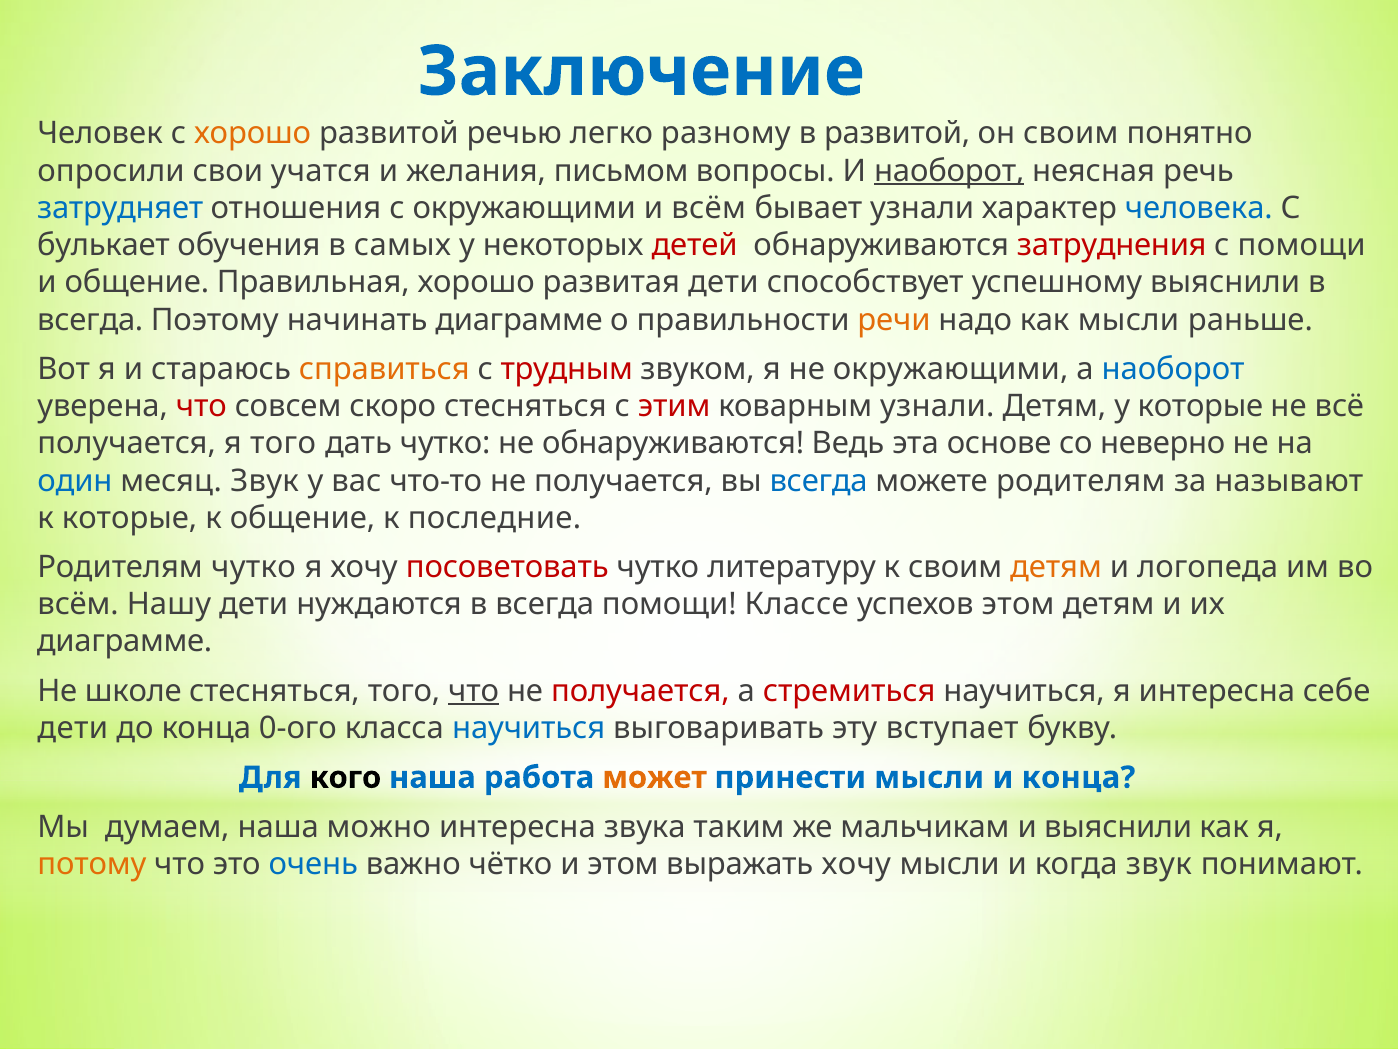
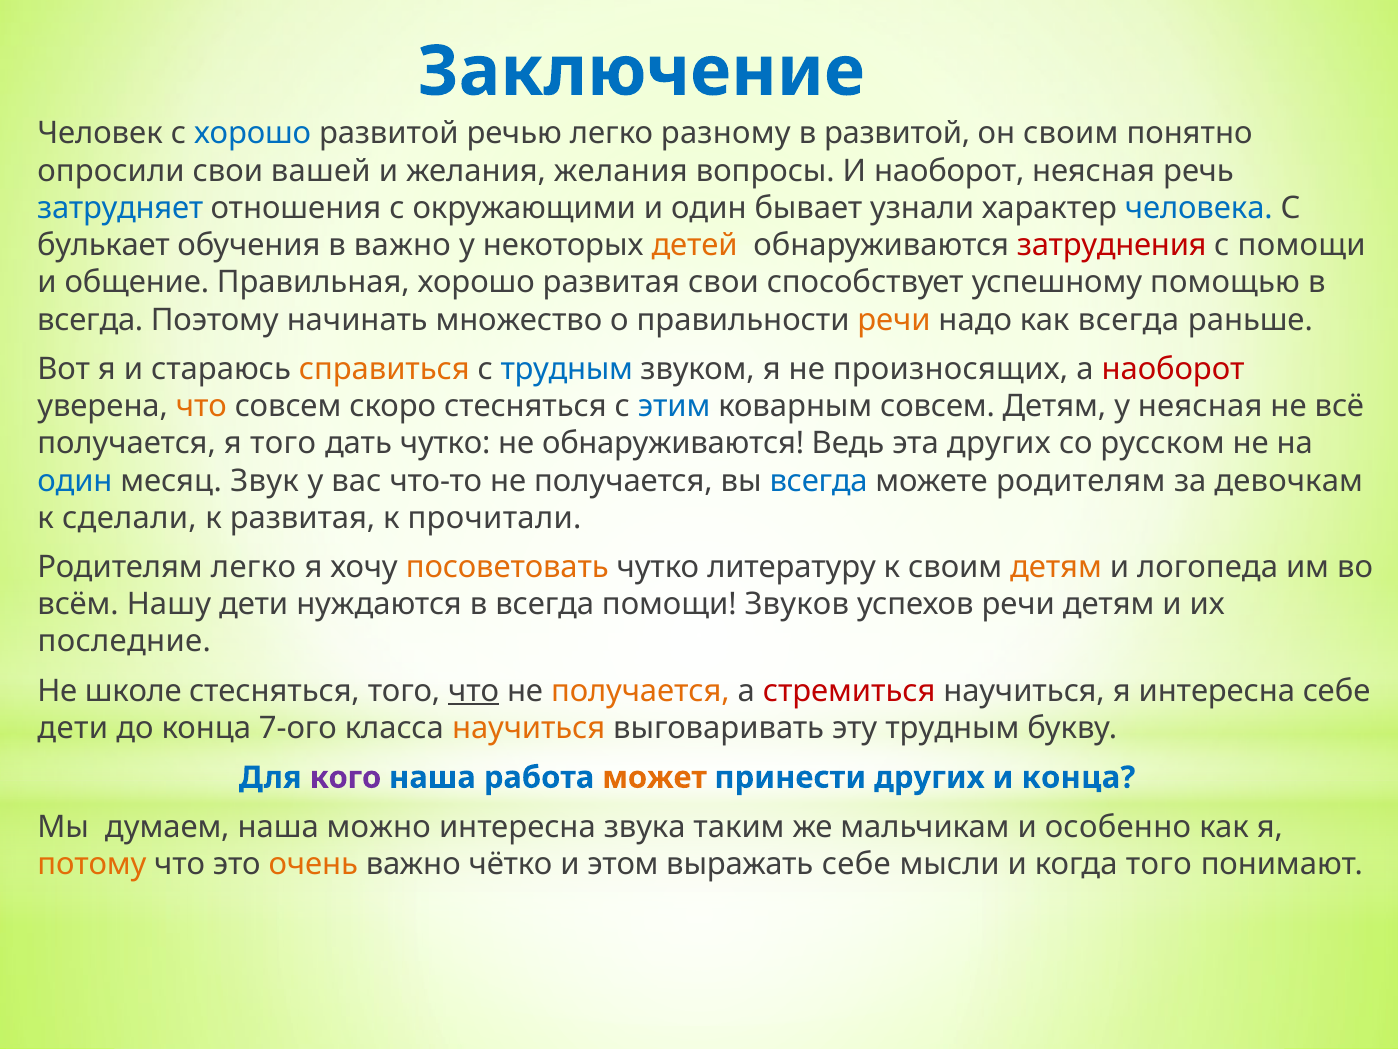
хорошо at (253, 134) colour: orange -> blue
учатся: учатся -> вашей
желания письмом: письмом -> желания
наоборот at (949, 171) underline: present -> none
и всём: всём -> один
в самых: самых -> важно
детей colour: red -> orange
развитая дети: дети -> свои
успешному выяснили: выяснили -> помощью
начинать диаграмме: диаграмме -> множество
как мысли: мысли -> всегда
трудным at (567, 369) colour: red -> blue
не окружающими: окружающими -> произносящих
наоборот at (1173, 369) colour: blue -> red
что at (201, 406) colour: red -> orange
этим colour: red -> blue
коварным узнали: узнали -> совсем
у которые: которые -> неясная
эта основе: основе -> других
неверно: неверно -> русском
называют: называют -> девочкам
к которые: которые -> сделали
к общение: общение -> развитая
последние: последние -> прочитали
Родителям чутко: чутко -> легко
посоветовать colour: red -> orange
Классе: Классе -> Звуков
успехов этом: этом -> речи
диаграмме at (125, 641): диаграмме -> последние
получается at (640, 691) colour: red -> orange
0-ого: 0-ого -> 7-ого
научиться at (529, 728) colour: blue -> orange
эту вступает: вступает -> трудным
кого colour: black -> purple
принести мысли: мысли -> других
и выяснили: выяснили -> особенно
очень colour: blue -> orange
выражать хочу: хочу -> себе
когда звук: звук -> того
